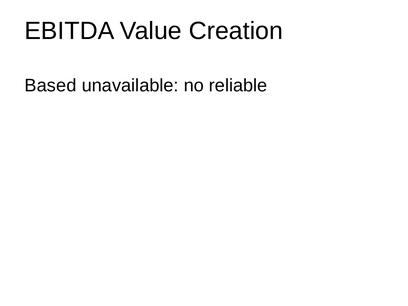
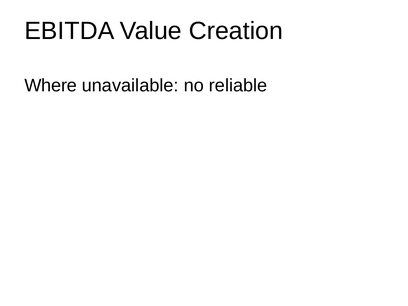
Based: Based -> Where
